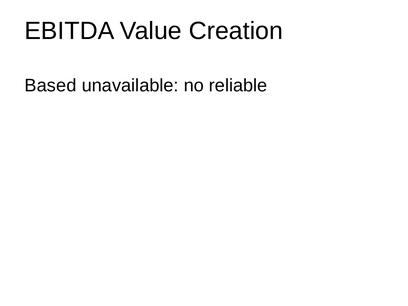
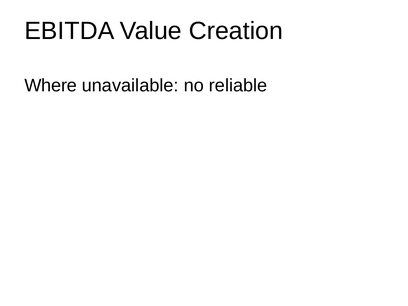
Based: Based -> Where
